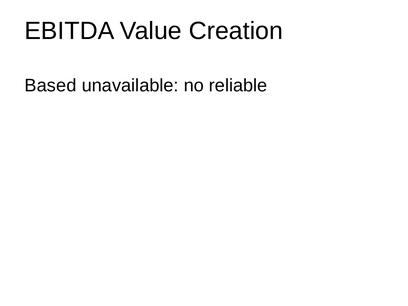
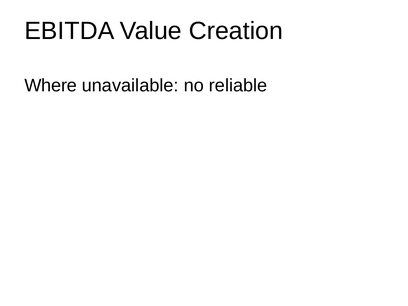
Based: Based -> Where
